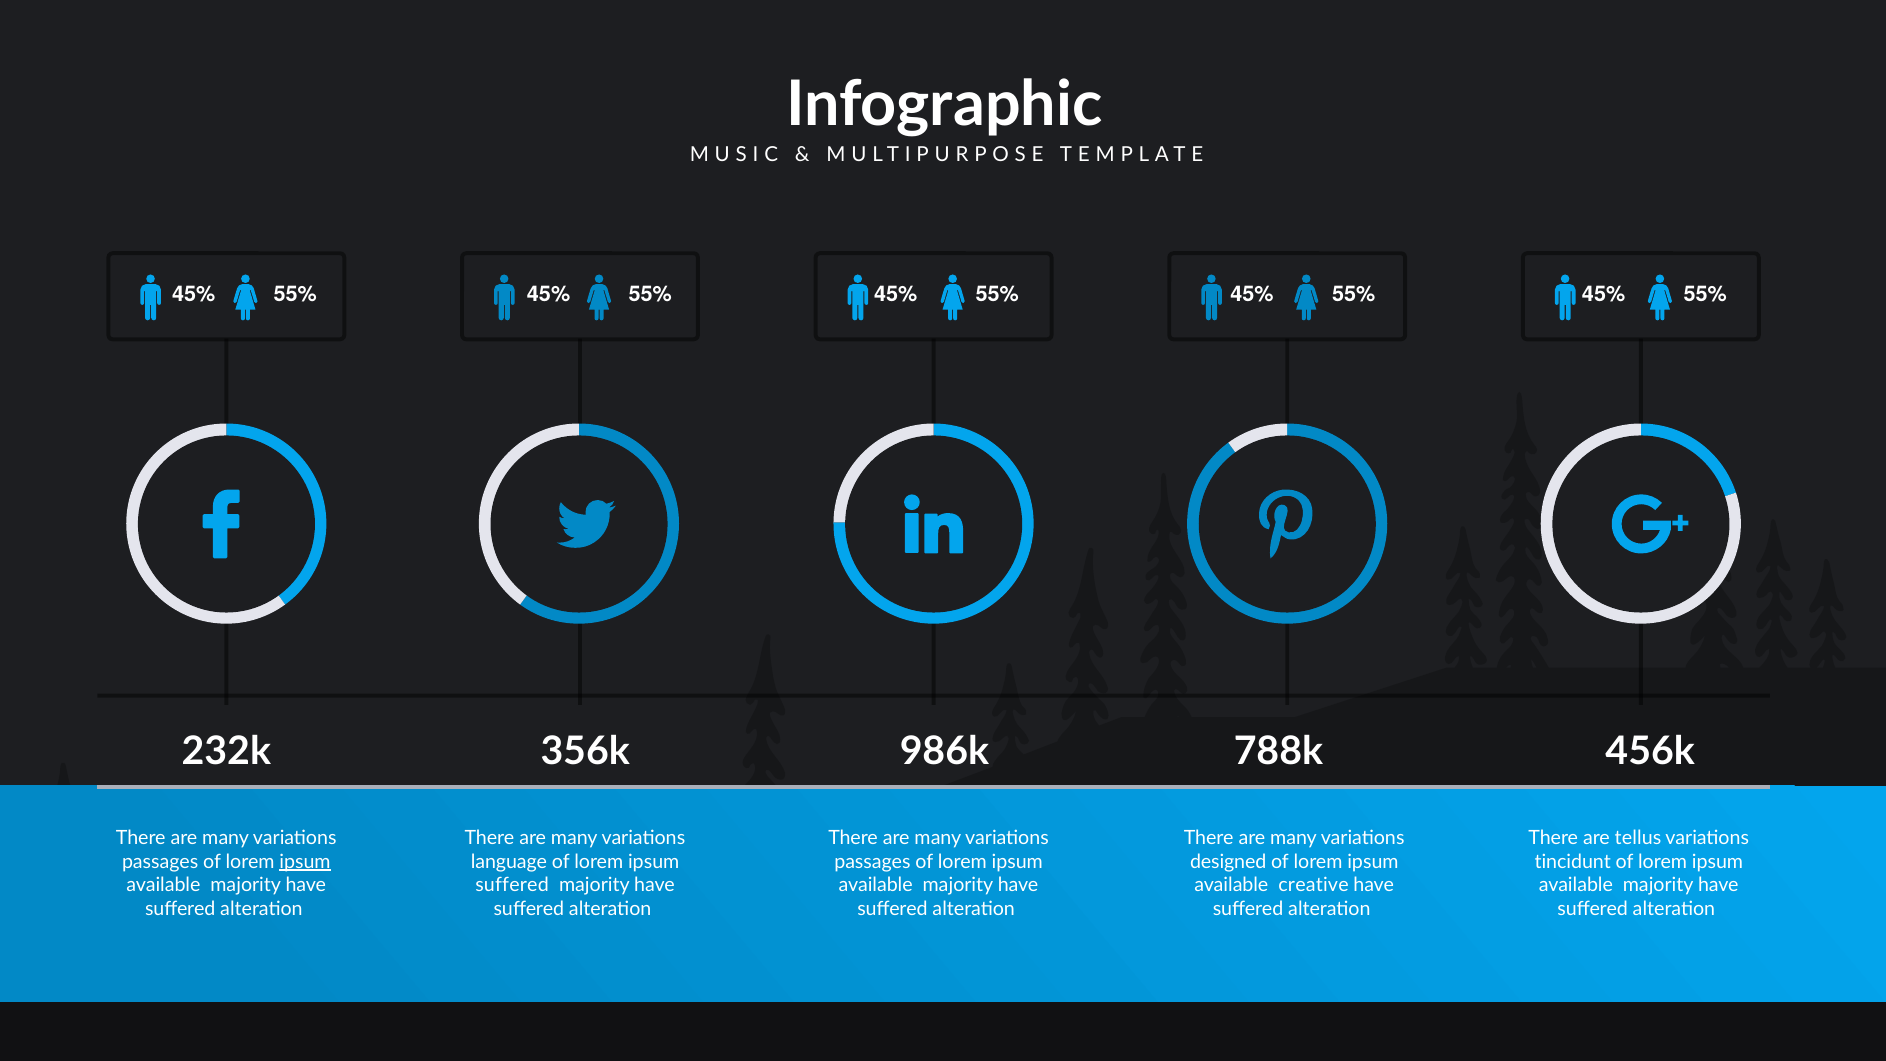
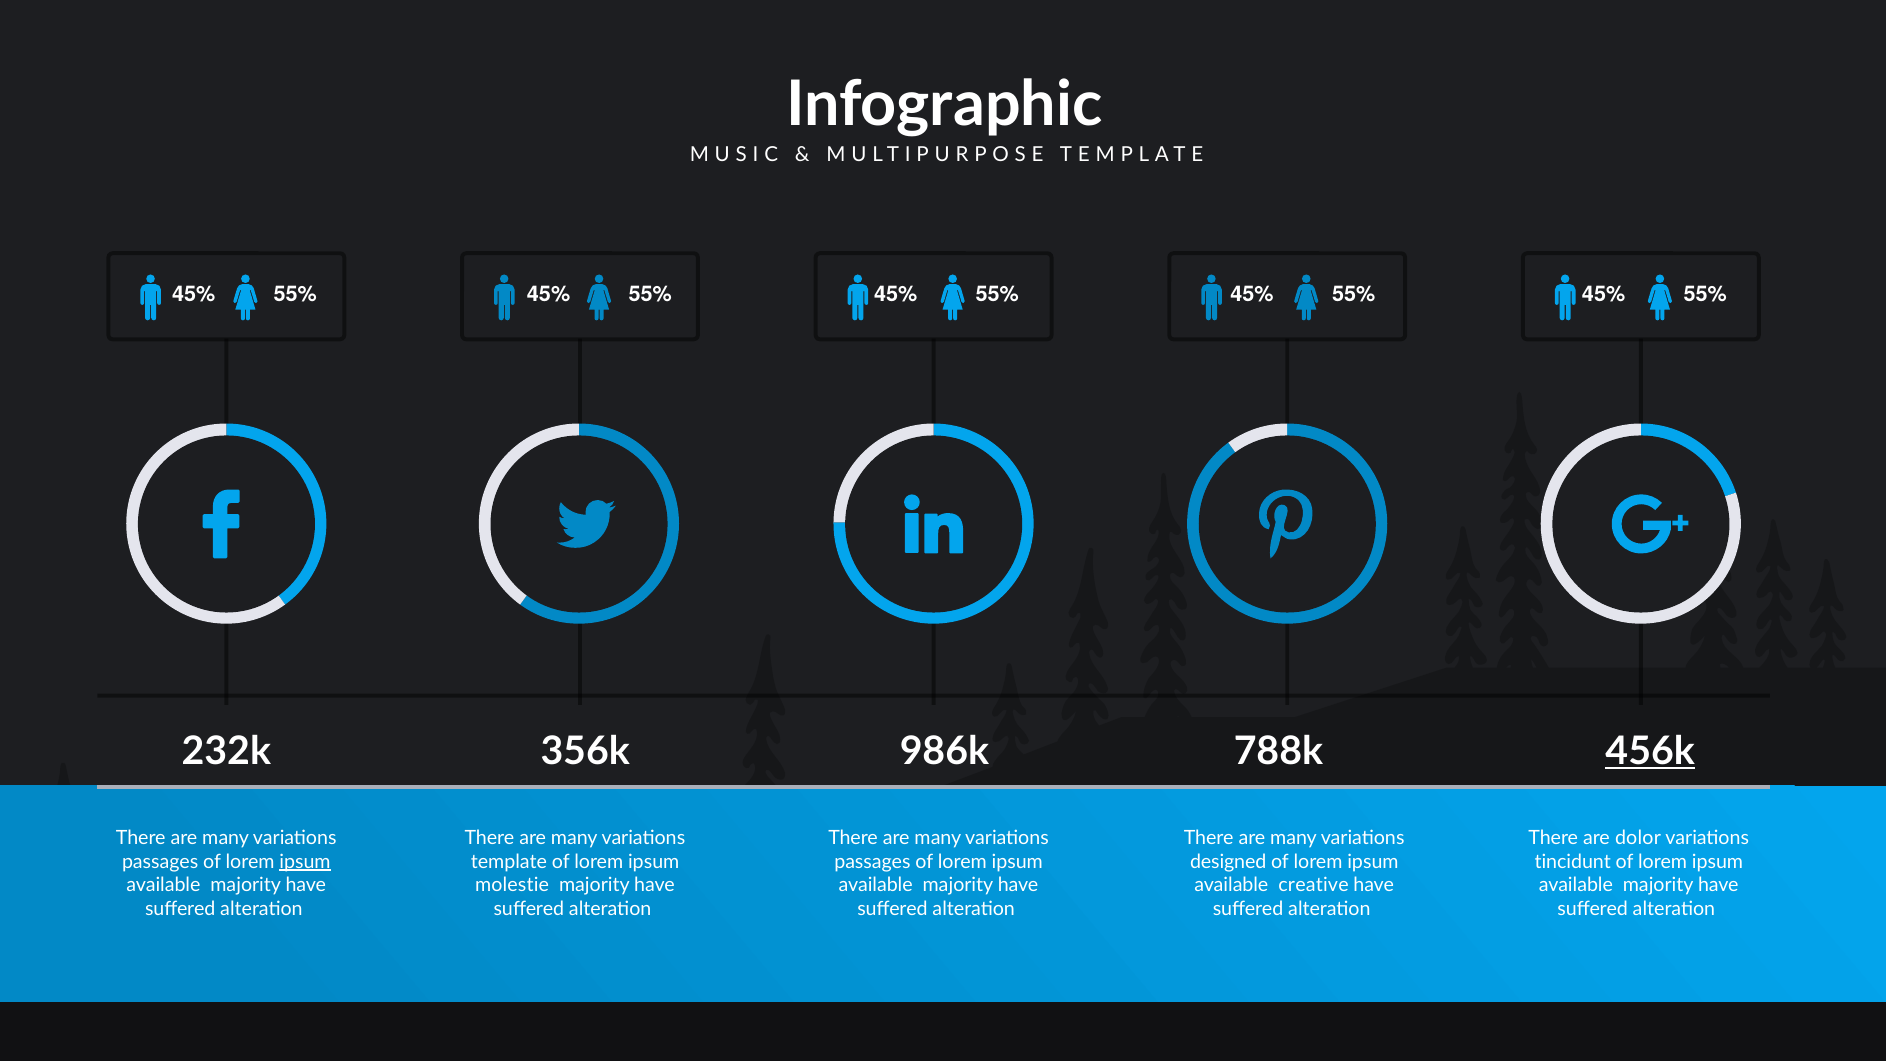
456k underline: none -> present
tellus: tellus -> dolor
language: language -> template
suffered at (512, 885): suffered -> molestie
